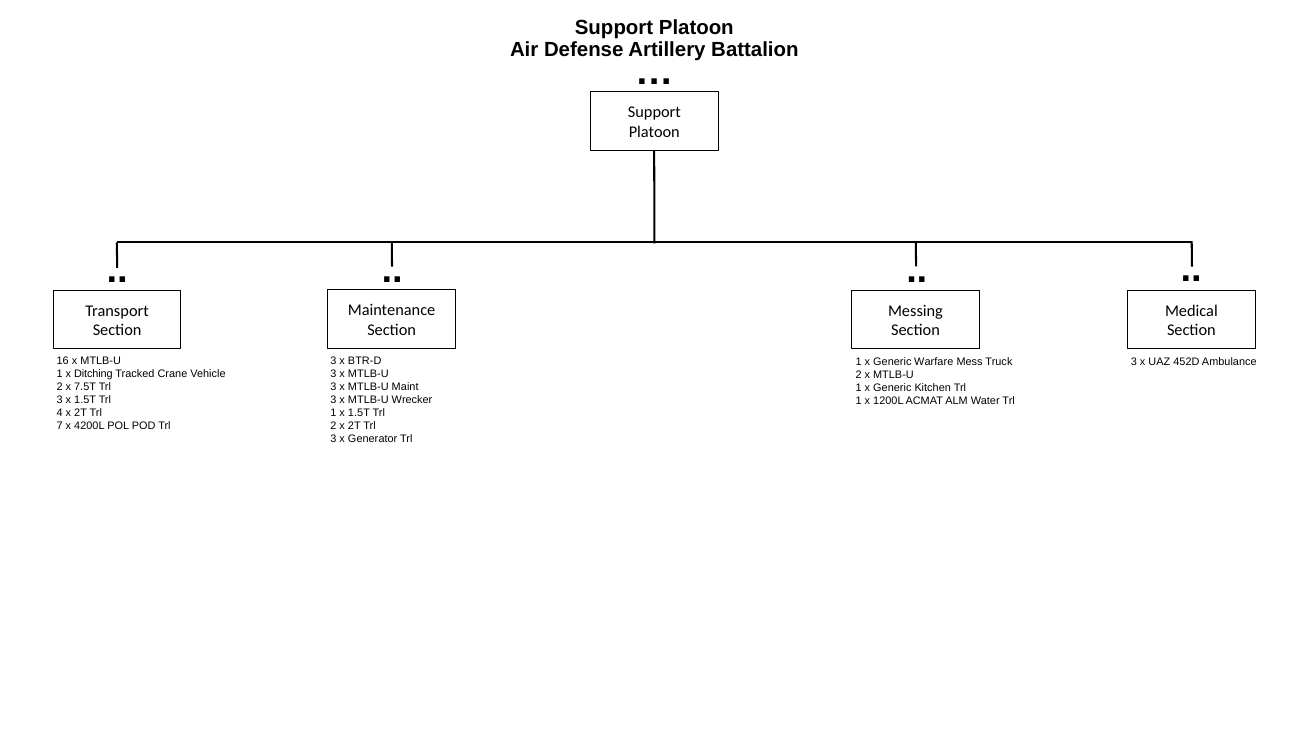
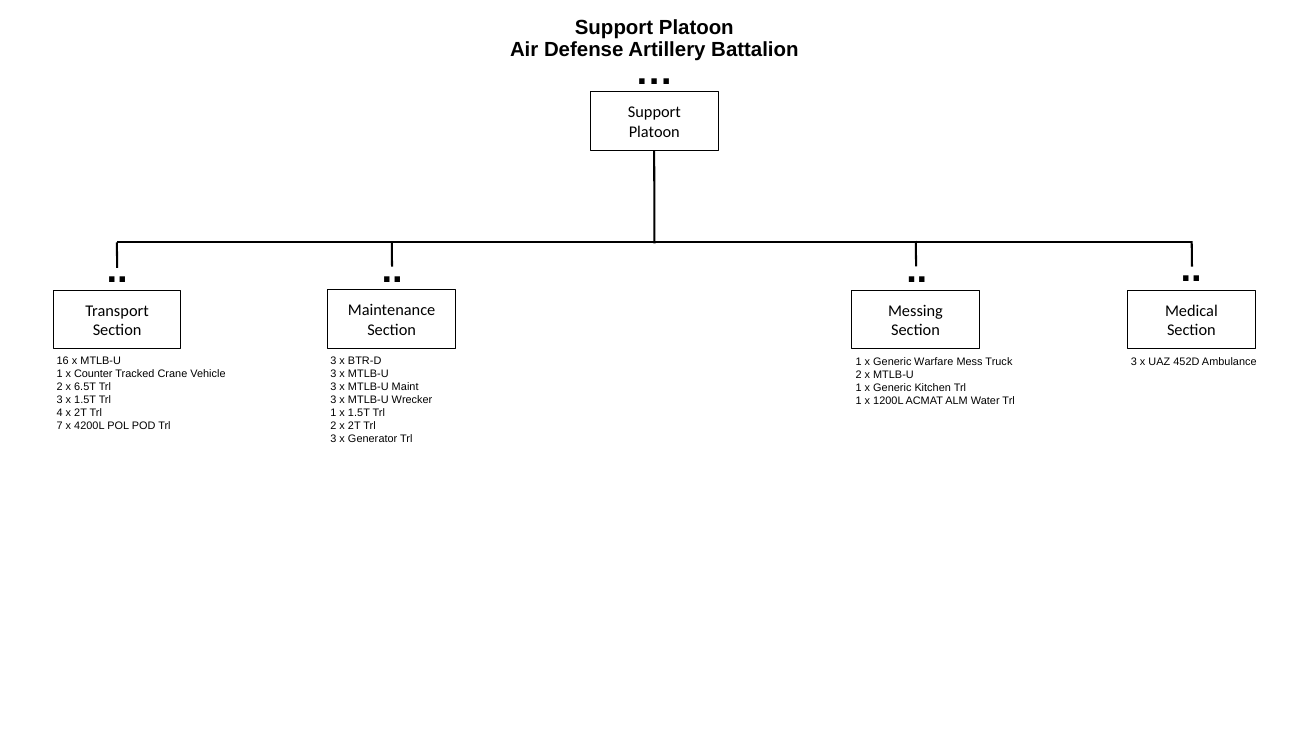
Ditching: Ditching -> Counter
7.5T: 7.5T -> 6.5T
